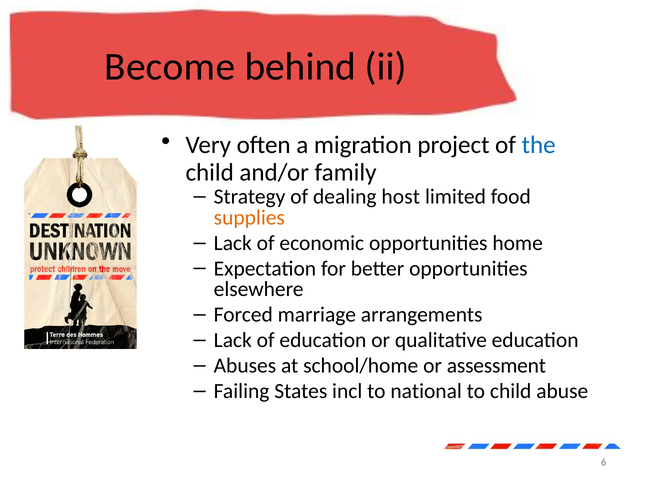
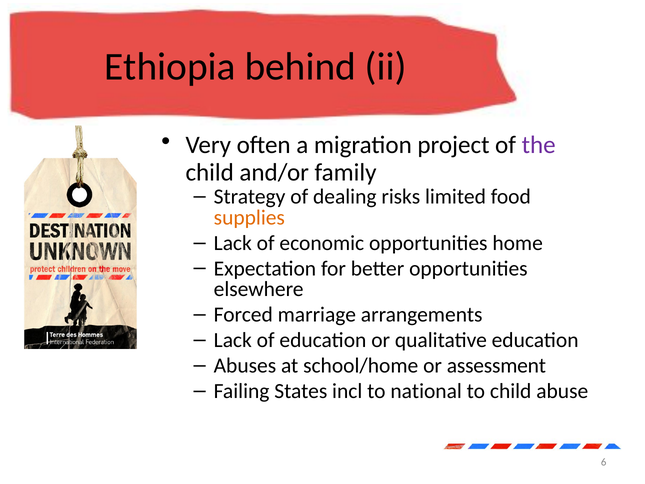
Become: Become -> Ethiopia
the colour: blue -> purple
host: host -> risks
